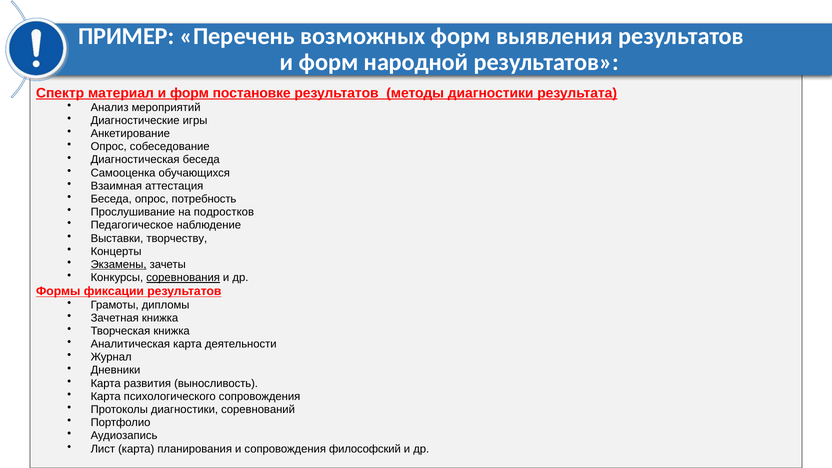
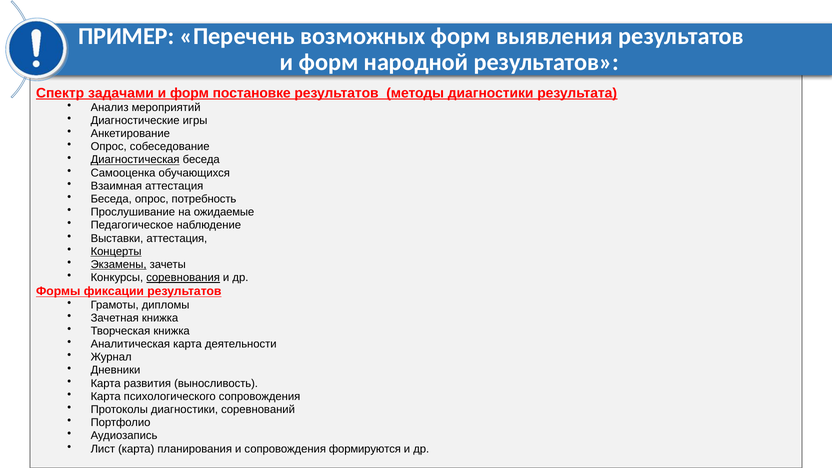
материал: материал -> задачами
Диагностическая underline: none -> present
подростков: подростков -> ожидаемые
Выставки творчеству: творчеству -> аттестация
Концерты underline: none -> present
философский: философский -> формируются
